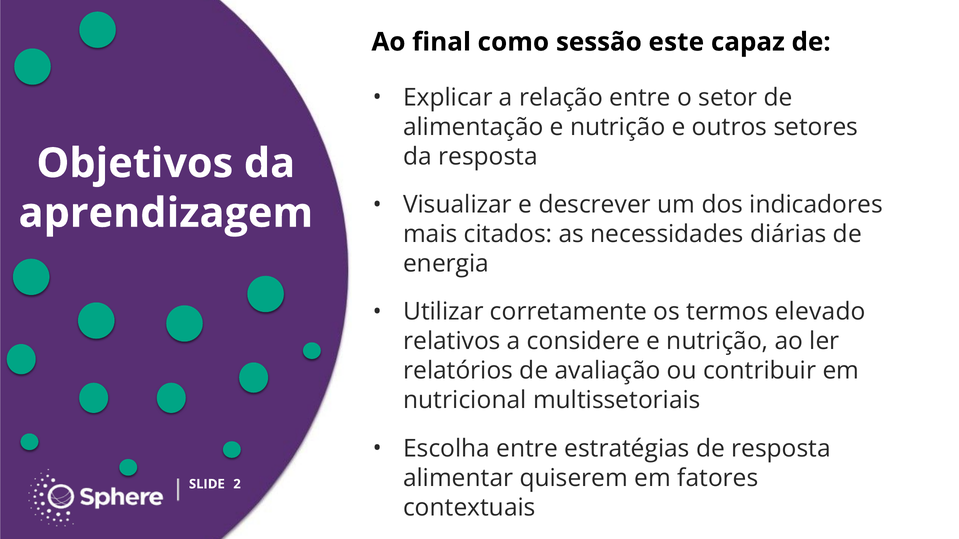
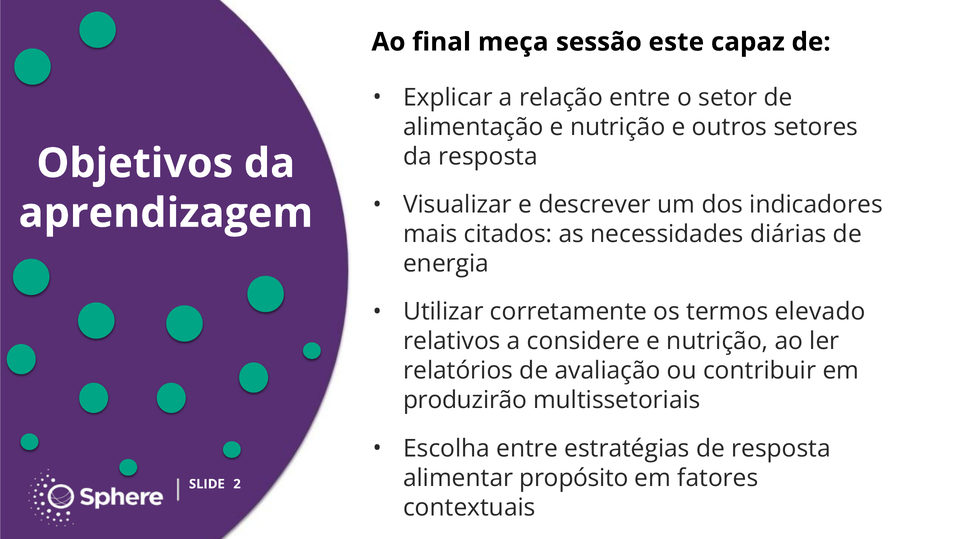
como: como -> meça
nutricional: nutricional -> produzirão
quiserem: quiserem -> propósito
